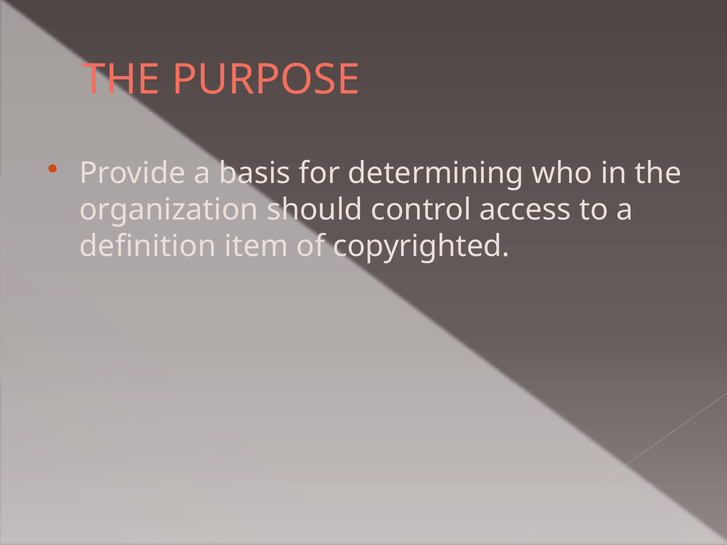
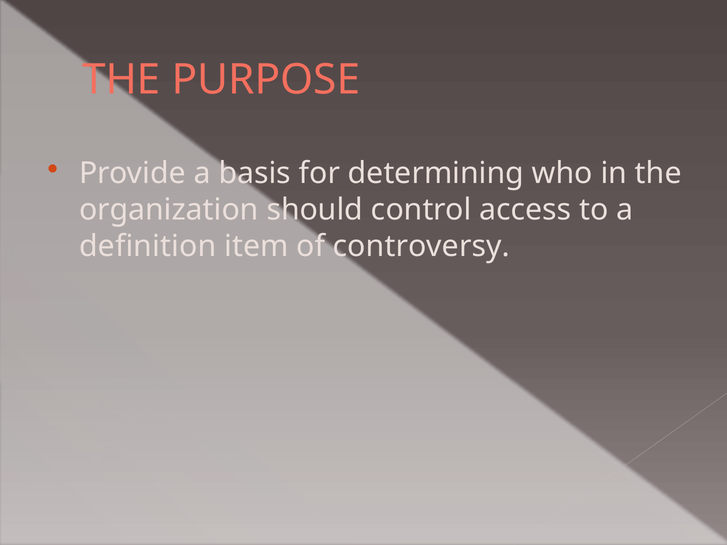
copyrighted: copyrighted -> controversy
